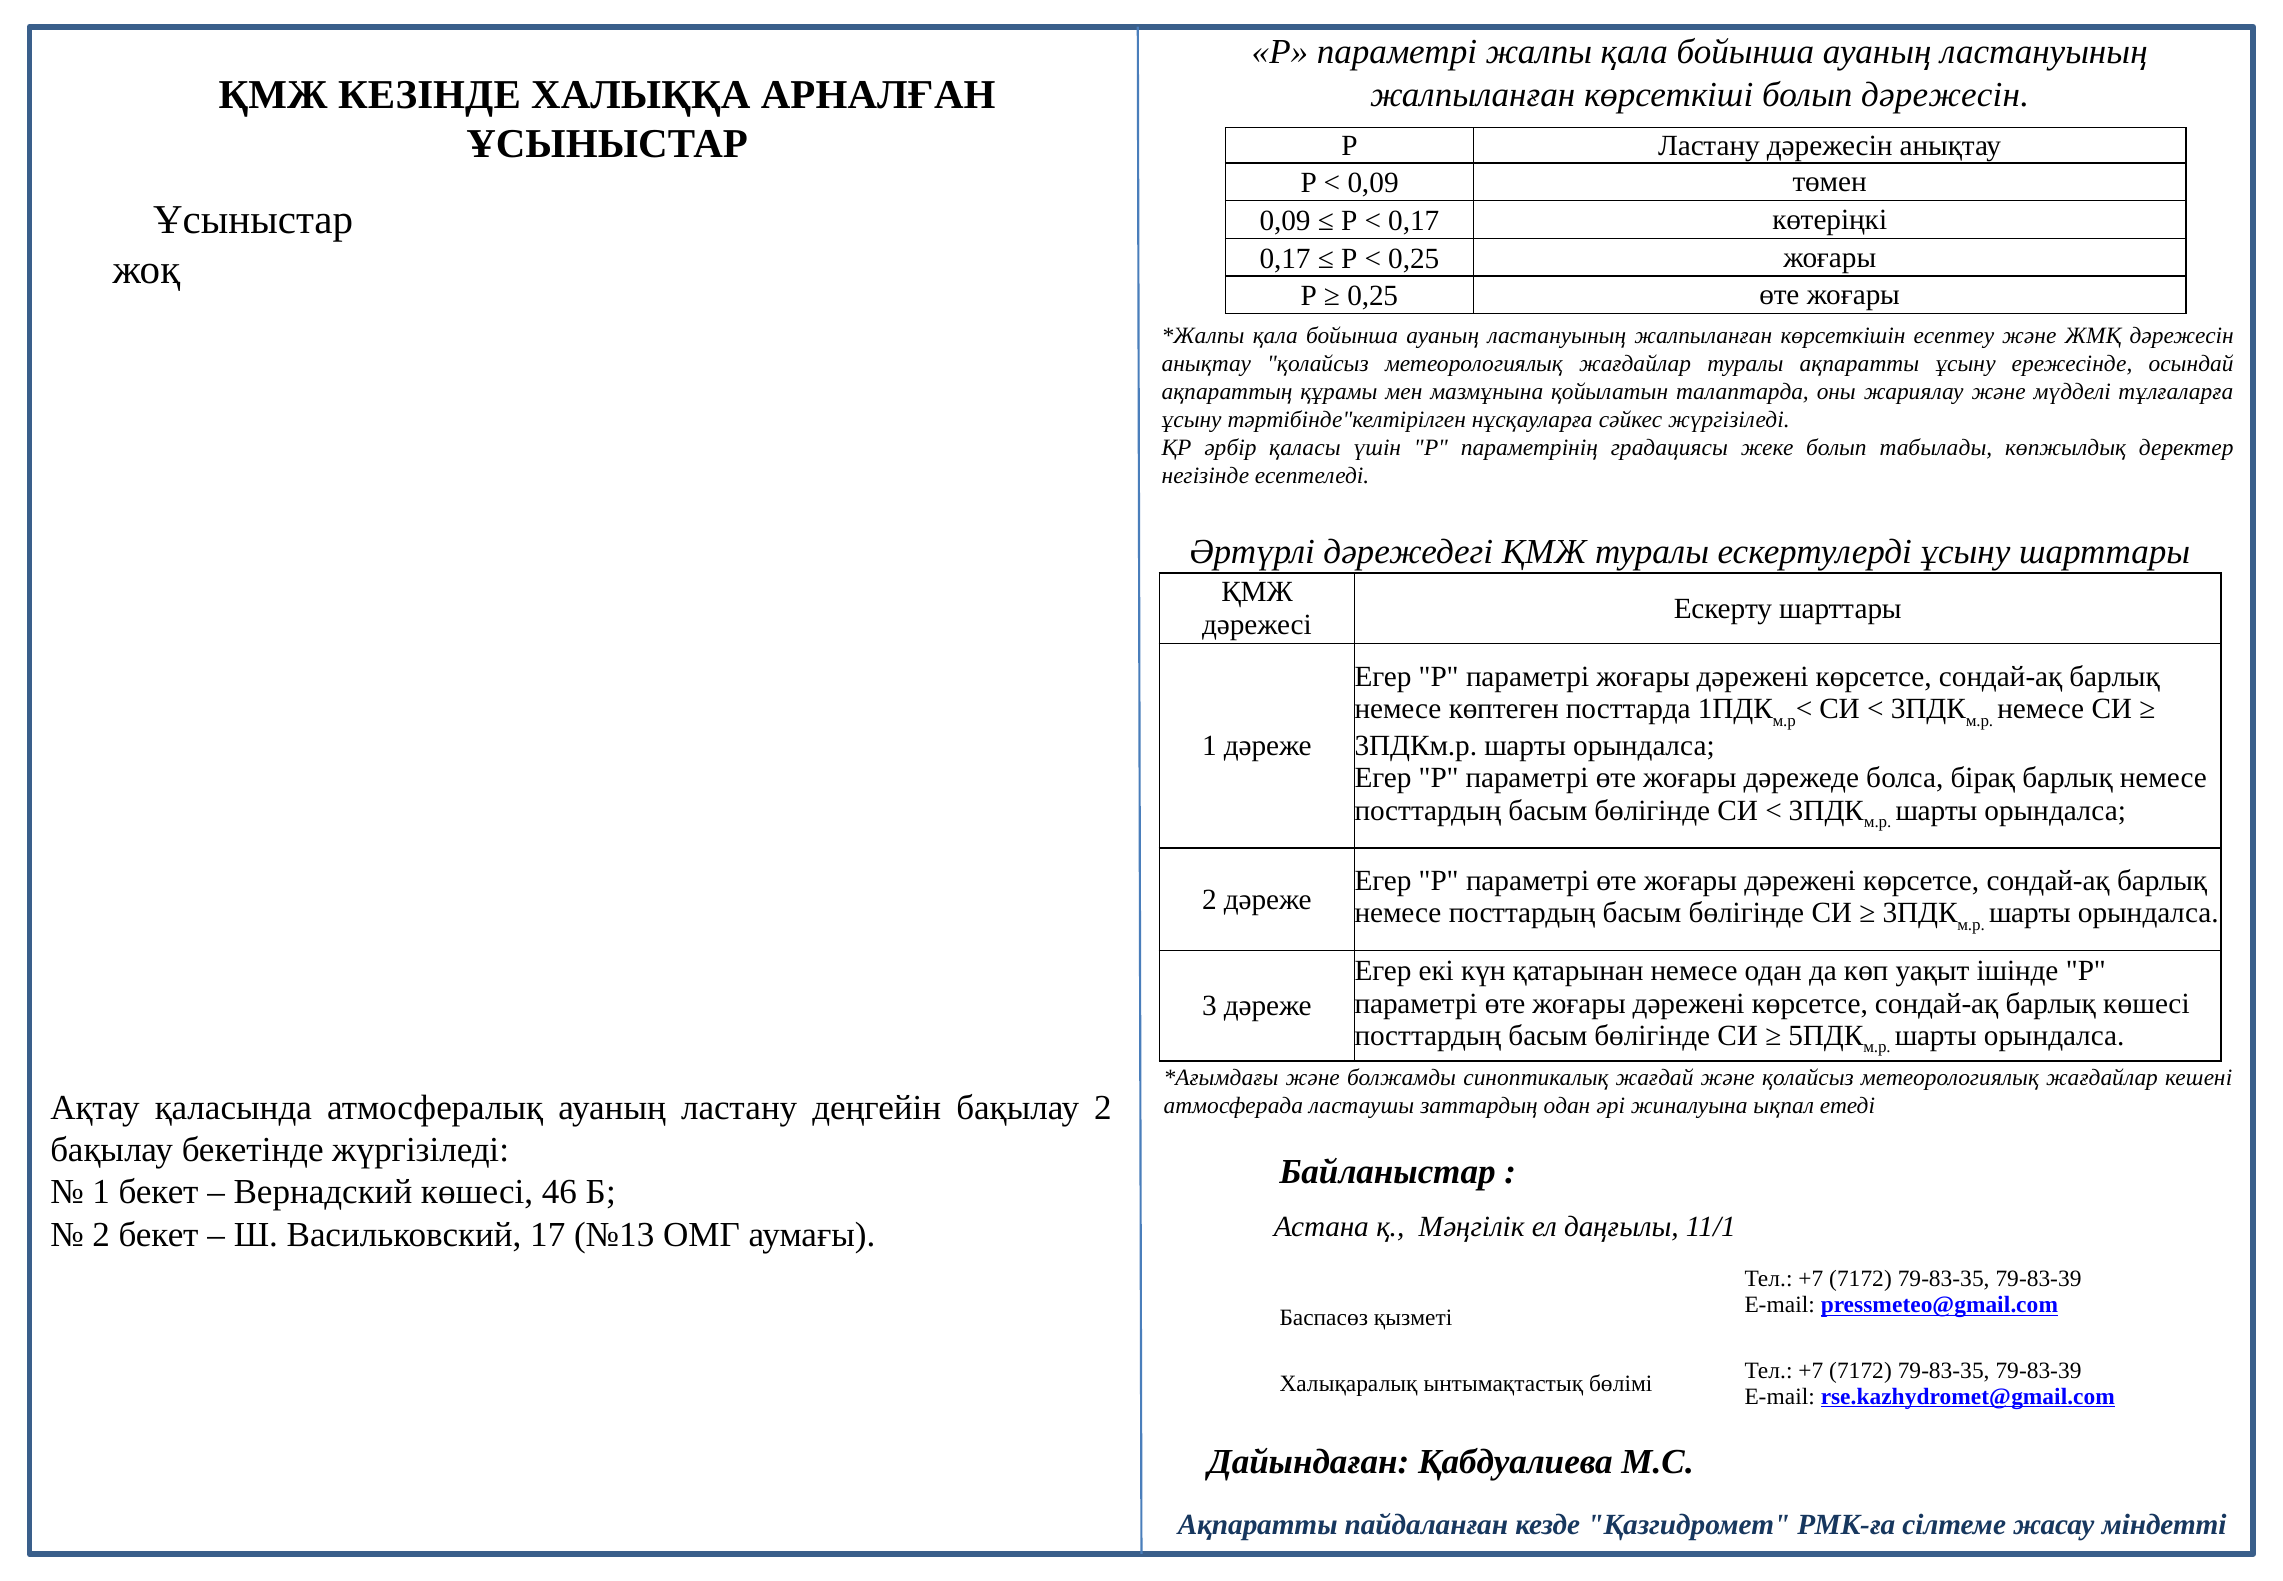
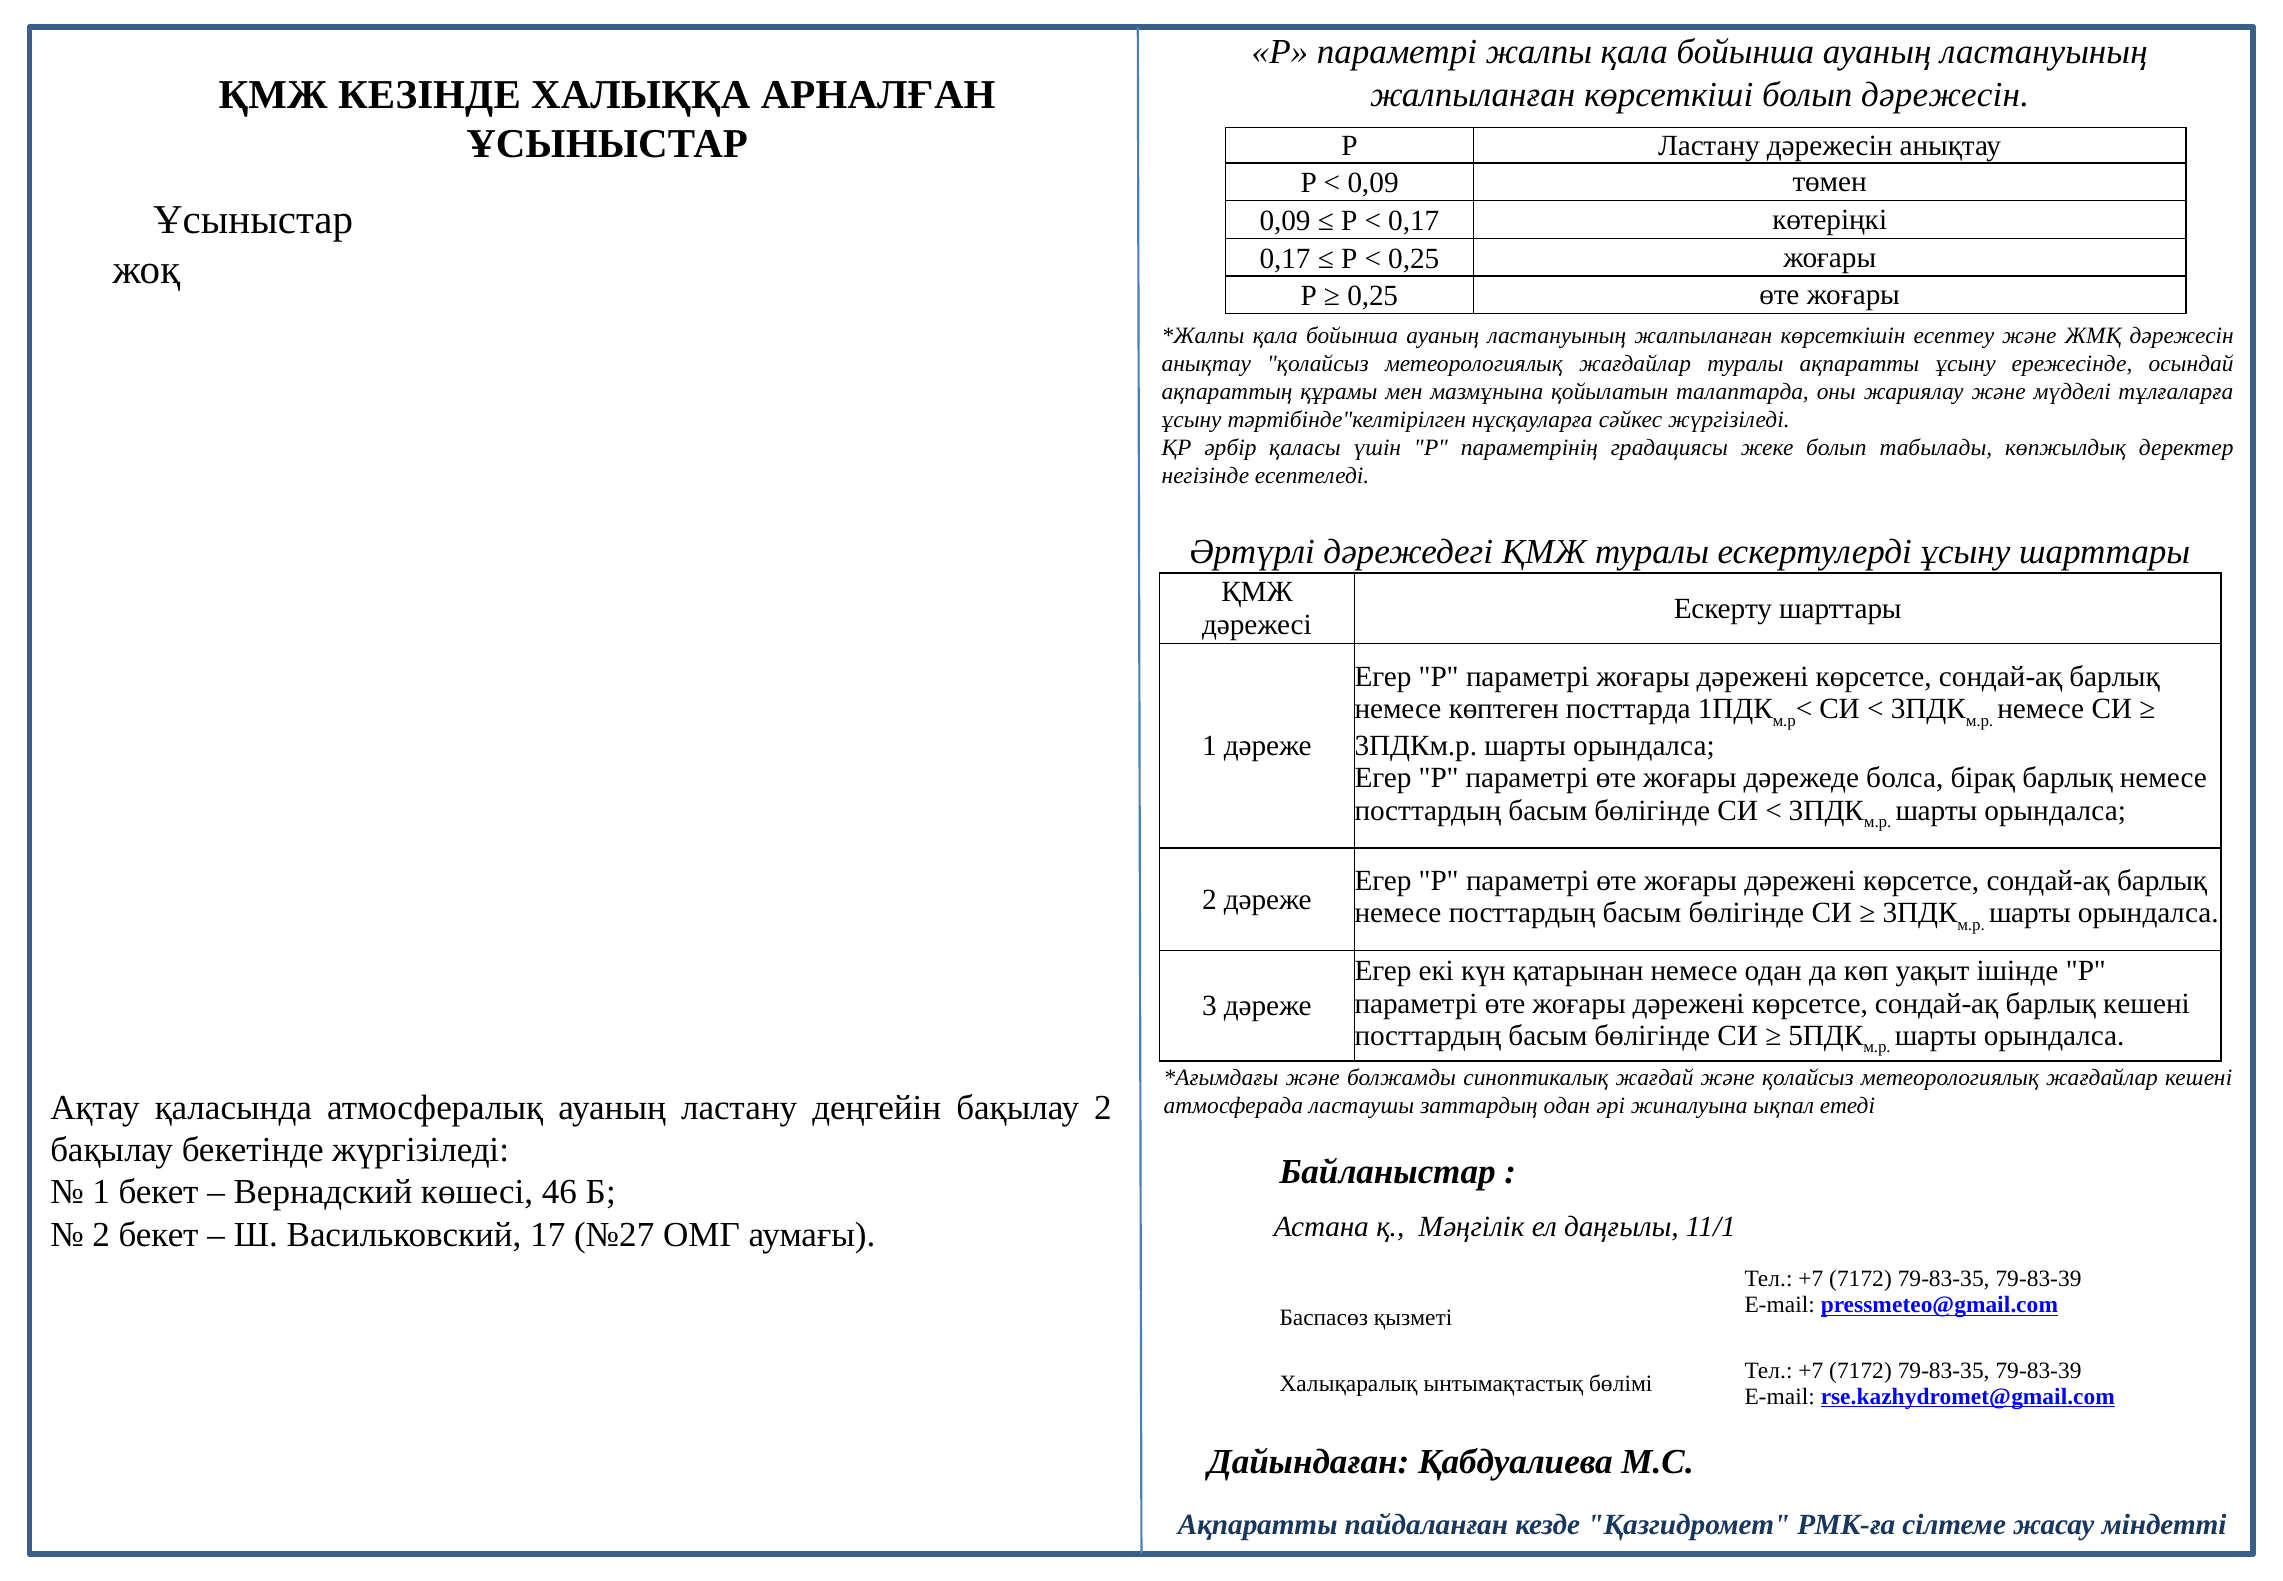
барлық көшесі: көшесі -> кешені
№13: №13 -> №27
